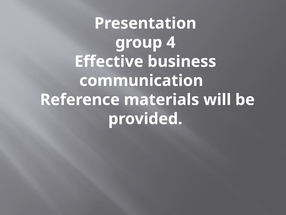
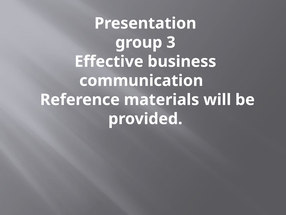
4: 4 -> 3
